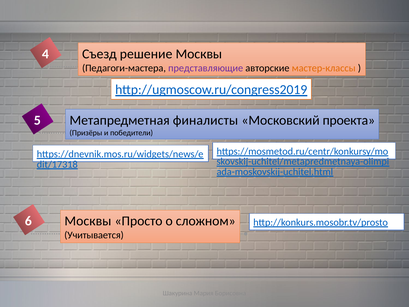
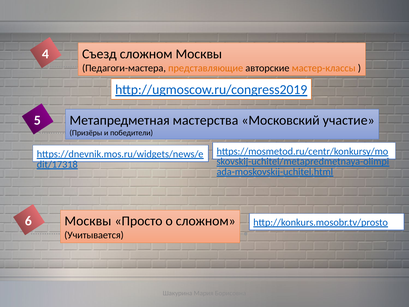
Съезд решение: решение -> сложном
представляющие colour: purple -> orange
финалисты: финалисты -> мастерства
проекта: проекта -> участие
